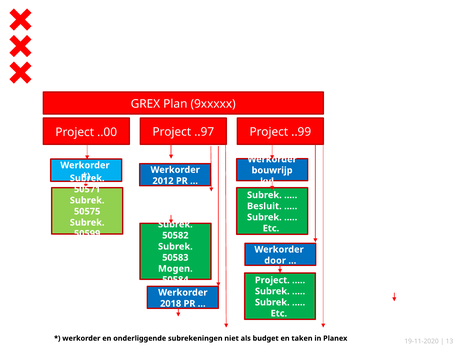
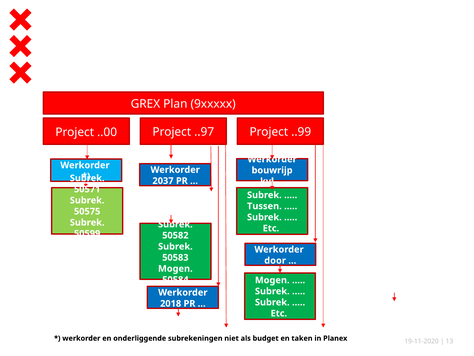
2012: 2012 -> 2037
Besluit: Besluit -> Tussen
Project at (272, 280): Project -> Mogen
